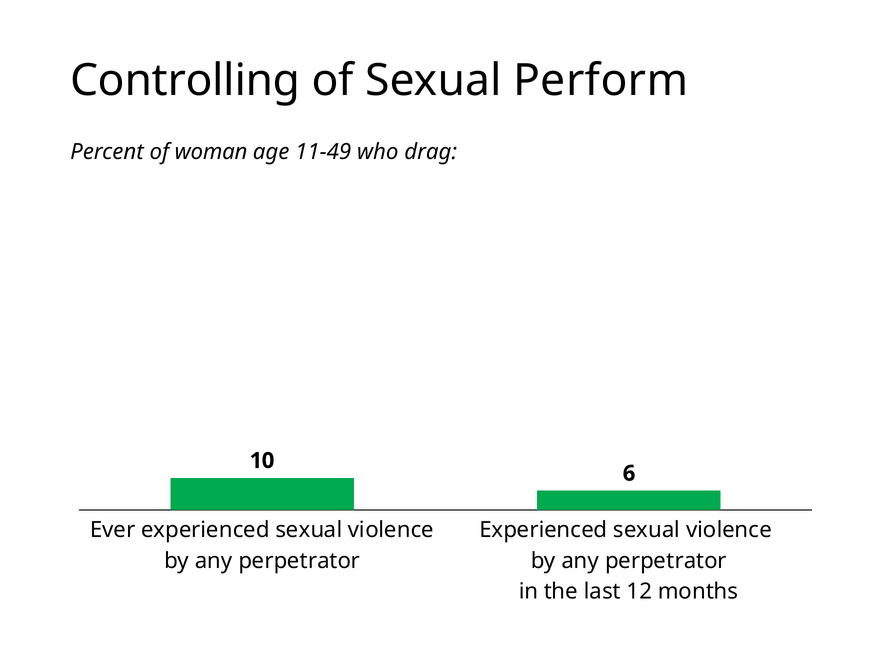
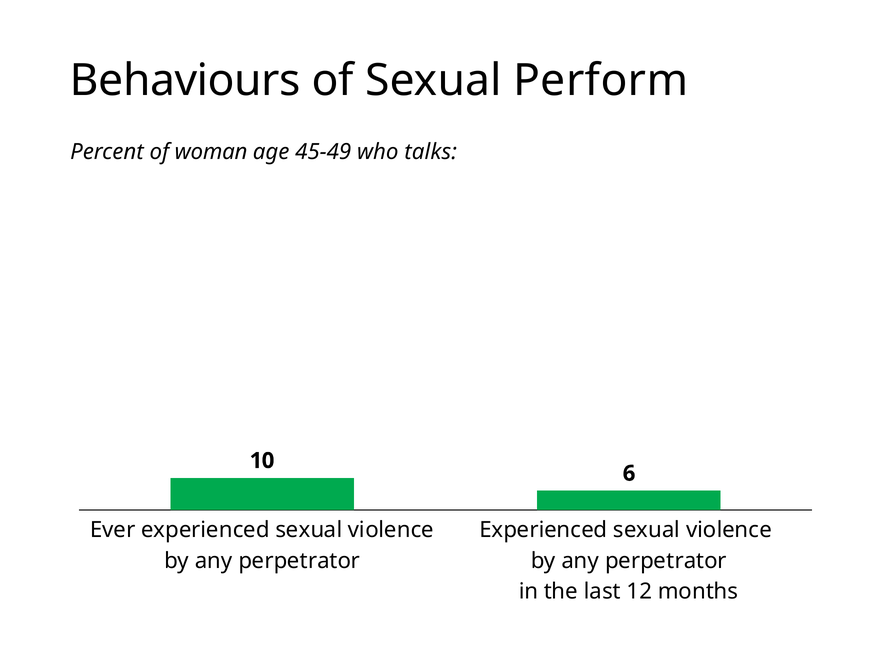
Controlling: Controlling -> Behaviours
11-49: 11-49 -> 45-49
drag: drag -> talks
